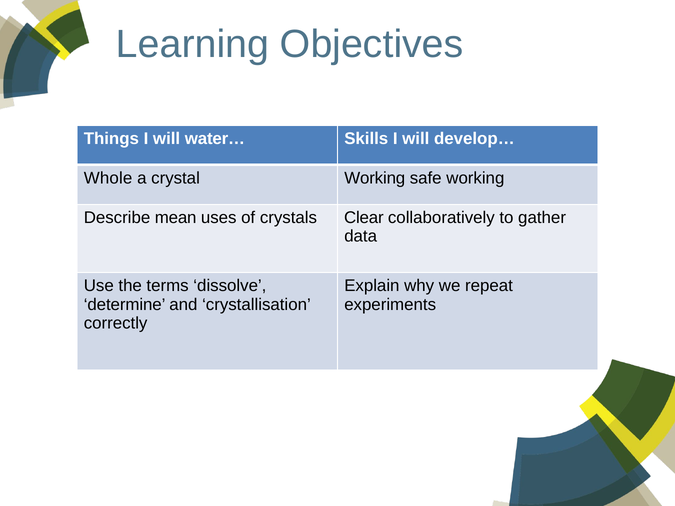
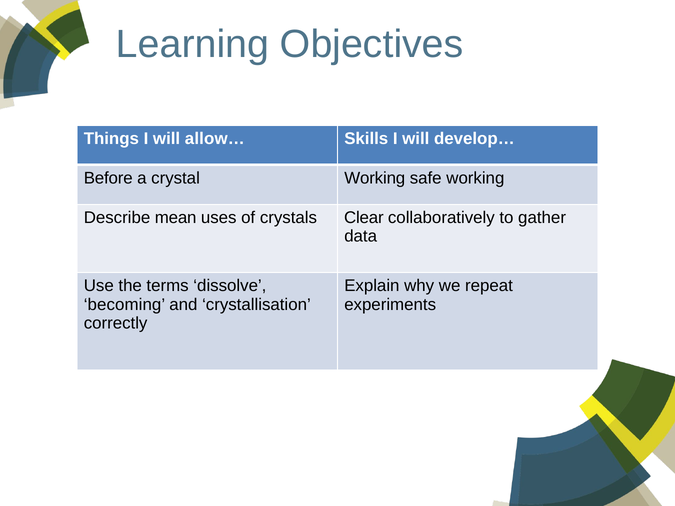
water…: water… -> allow…
Whole: Whole -> Before
determine: determine -> becoming
